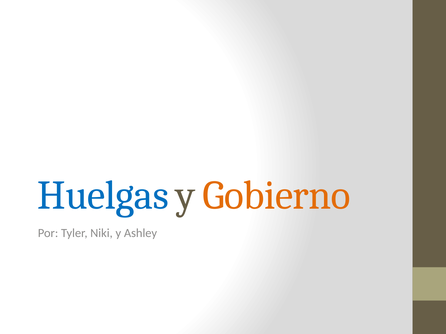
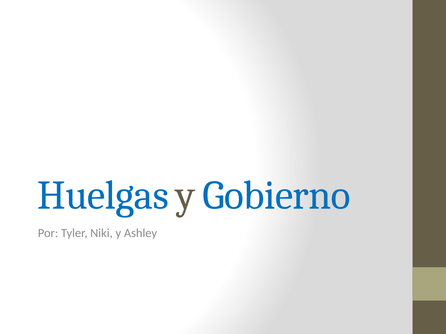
Gobierno colour: orange -> blue
